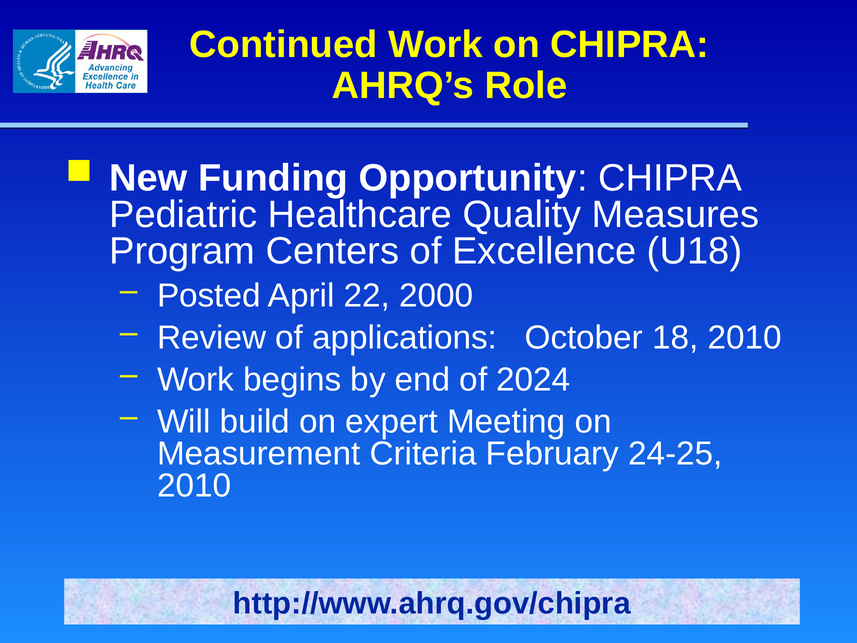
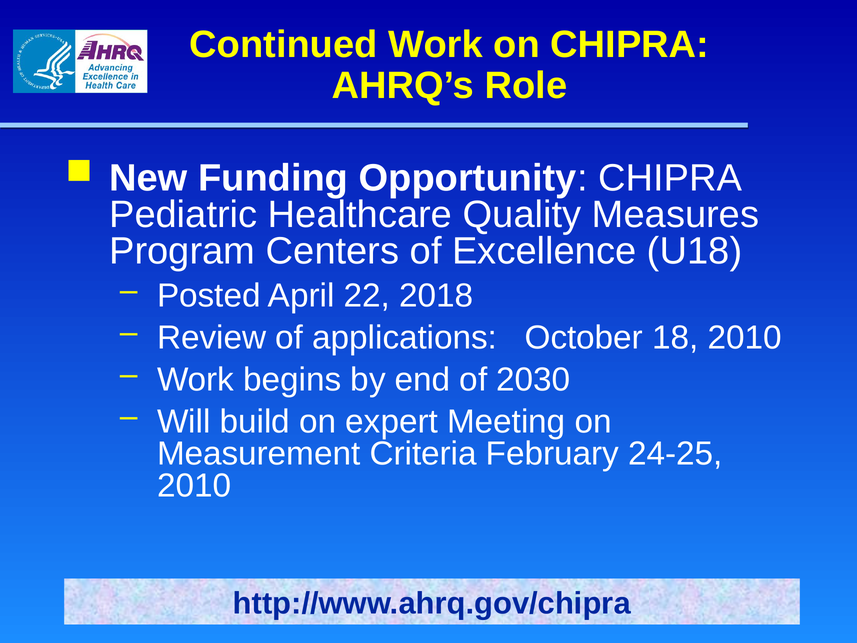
2000: 2000 -> 2018
2024: 2024 -> 2030
